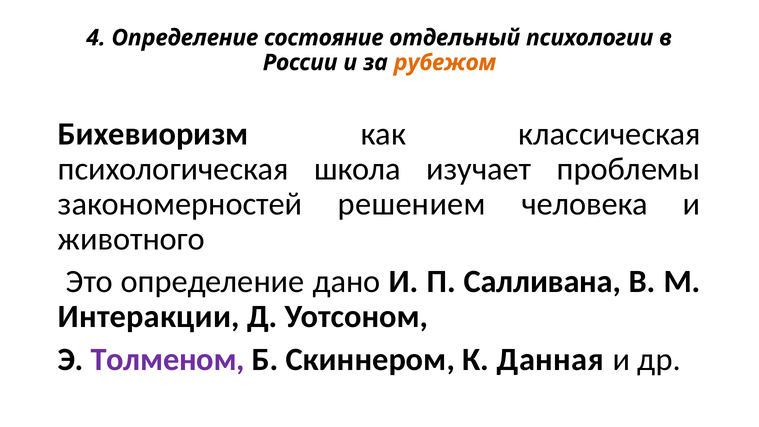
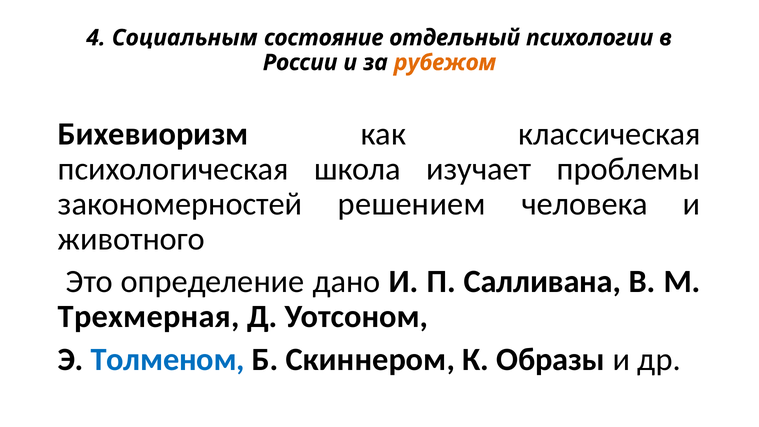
4 Определение: Определение -> Социальным
Интеракции: Интеракции -> Трехмерная
Толменом colour: purple -> blue
Данная: Данная -> Образы
